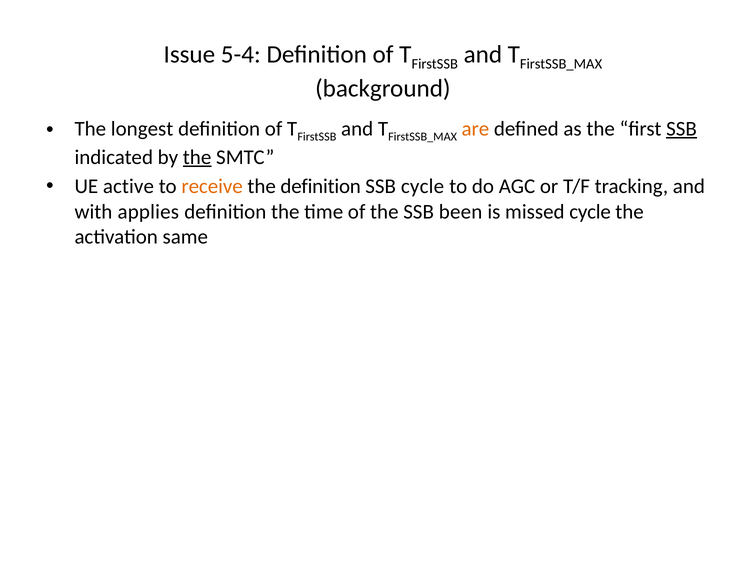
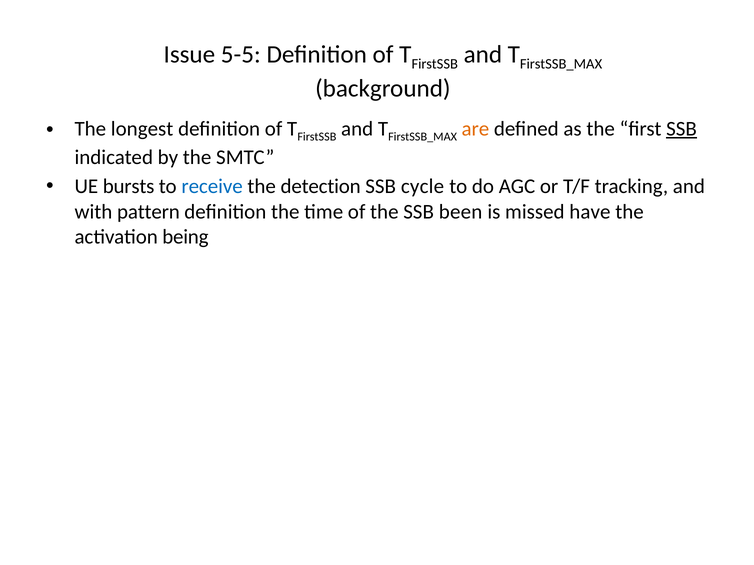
5-4: 5-4 -> 5-5
the at (197, 157) underline: present -> none
active: active -> bursts
receive colour: orange -> blue
the definition: definition -> detection
applies: applies -> pattern
missed cycle: cycle -> have
same: same -> being
